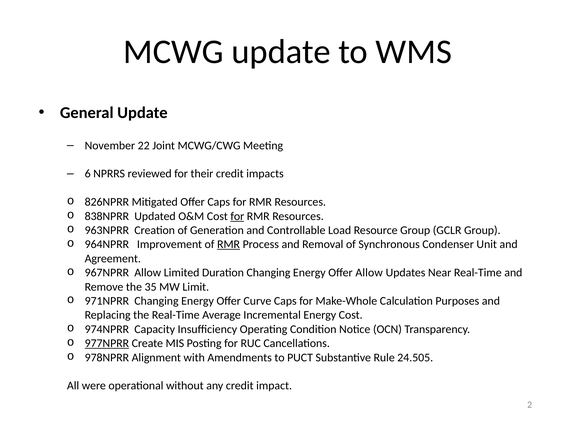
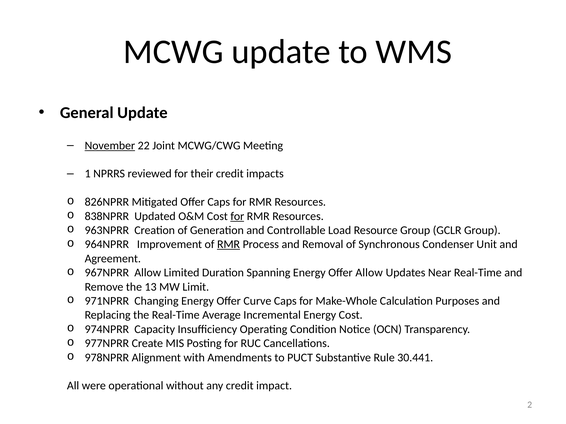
November underline: none -> present
6: 6 -> 1
Duration Changing: Changing -> Spanning
35: 35 -> 13
977NPRR underline: present -> none
24.505: 24.505 -> 30.441
